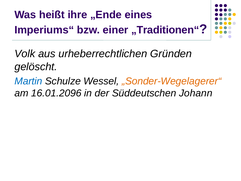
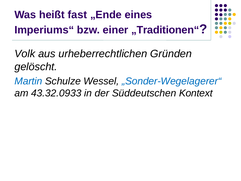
ihre: ihre -> fast
„Sonder-Wegelagerer“ colour: orange -> blue
16.01.2096: 16.01.2096 -> 43.32.0933
Johann: Johann -> Kontext
